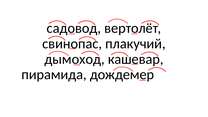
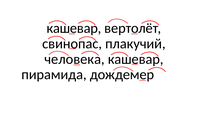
садовод at (74, 28): садовод -> кашевар
дымоход: дымоход -> человека
